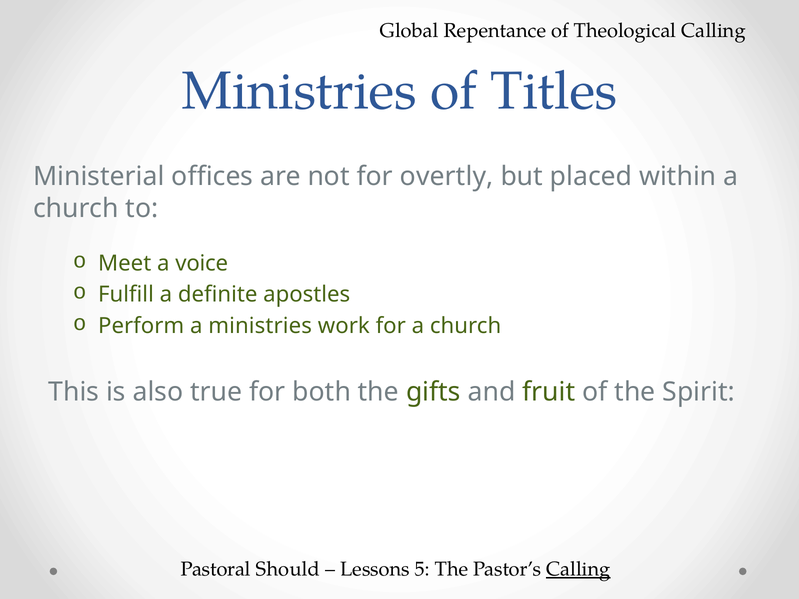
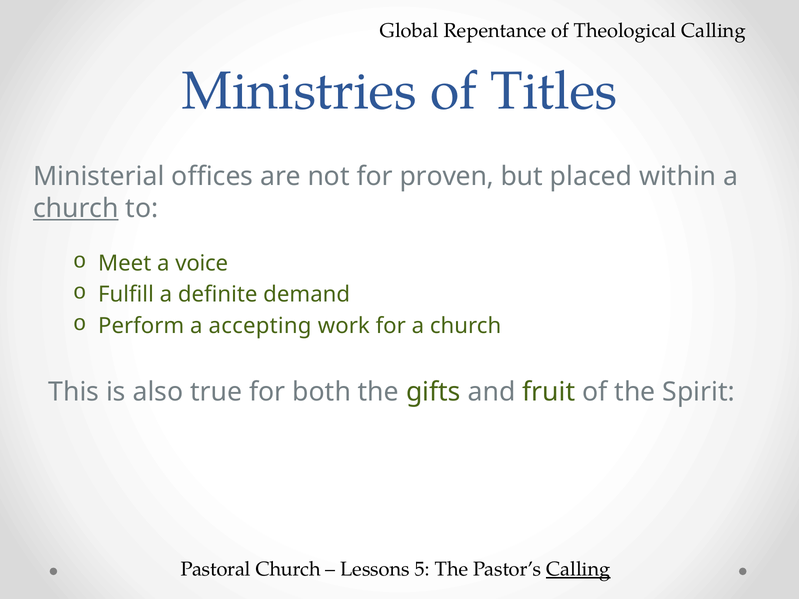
overtly: overtly -> proven
church at (76, 208) underline: none -> present
apostles: apostles -> demand
a ministries: ministries -> accepting
Pastoral Should: Should -> Church
